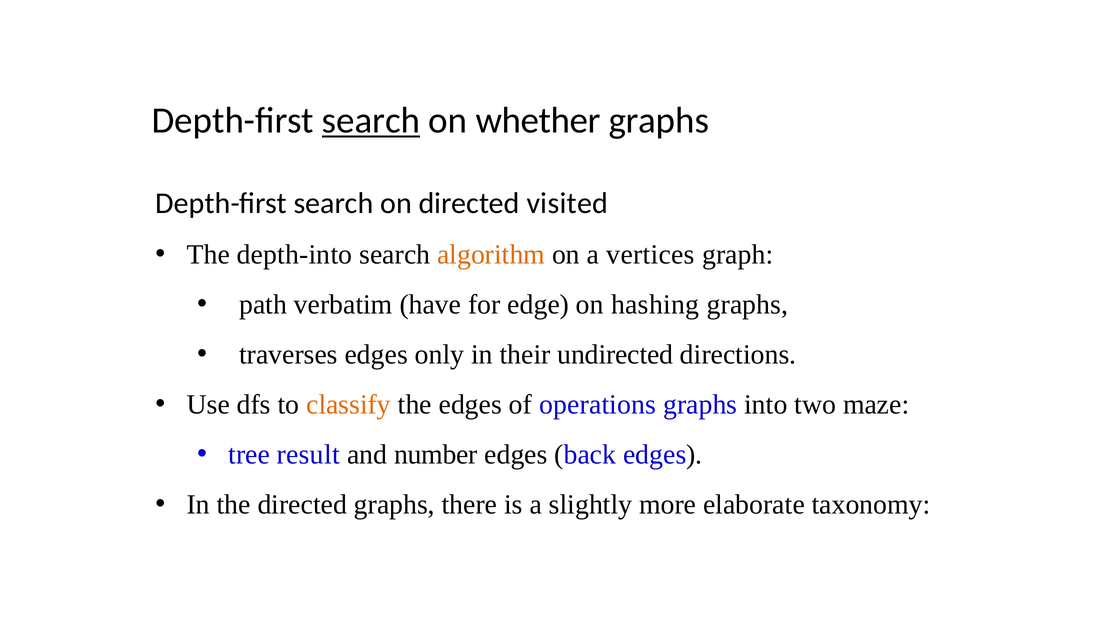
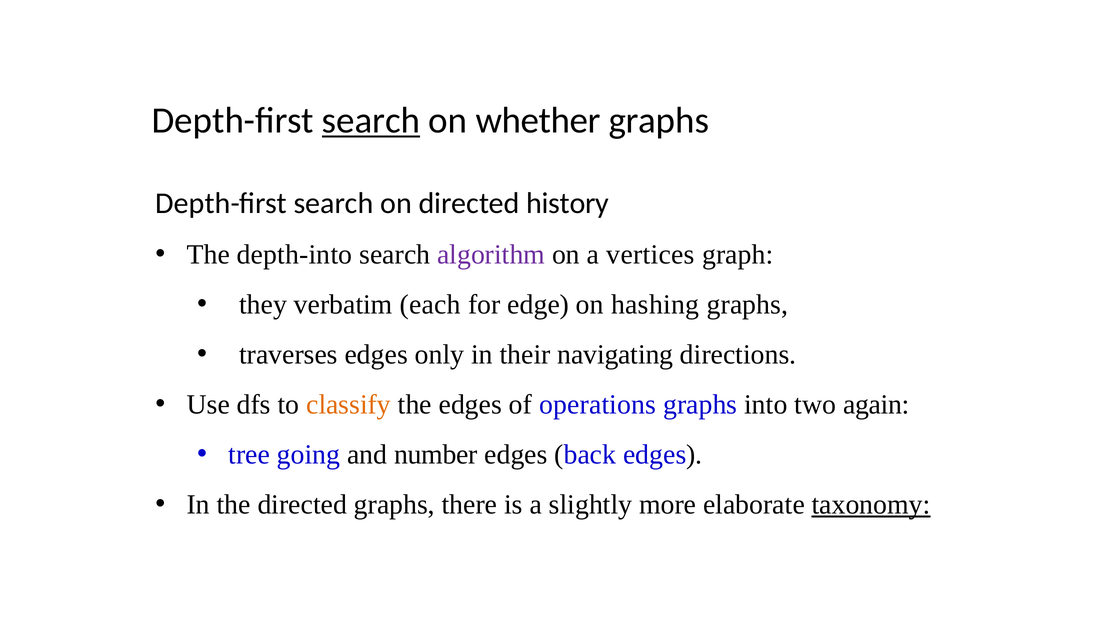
visited: visited -> history
algorithm colour: orange -> purple
path: path -> they
have: have -> each
undirected: undirected -> navigating
maze: maze -> again
result: result -> going
taxonomy underline: none -> present
